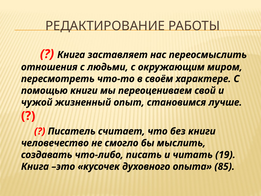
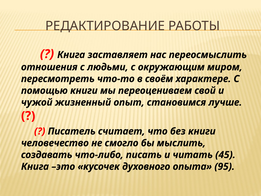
19: 19 -> 45
85: 85 -> 95
